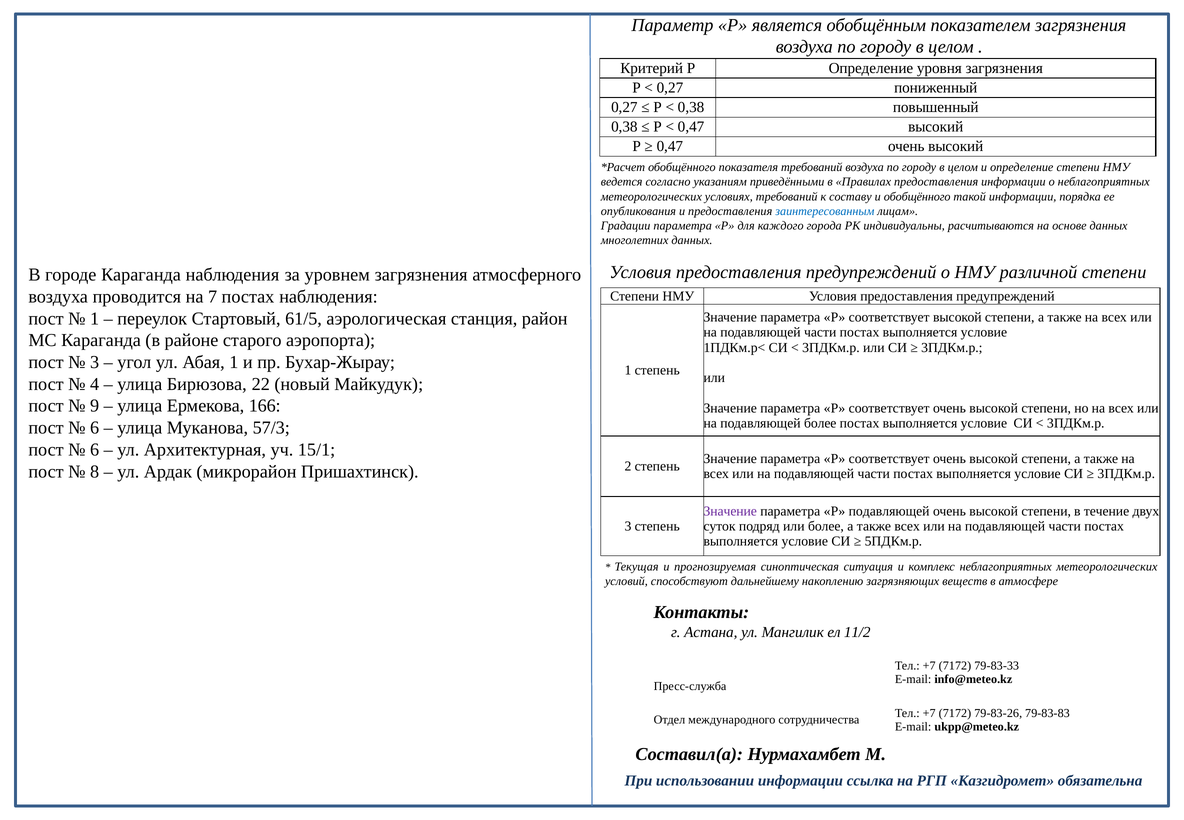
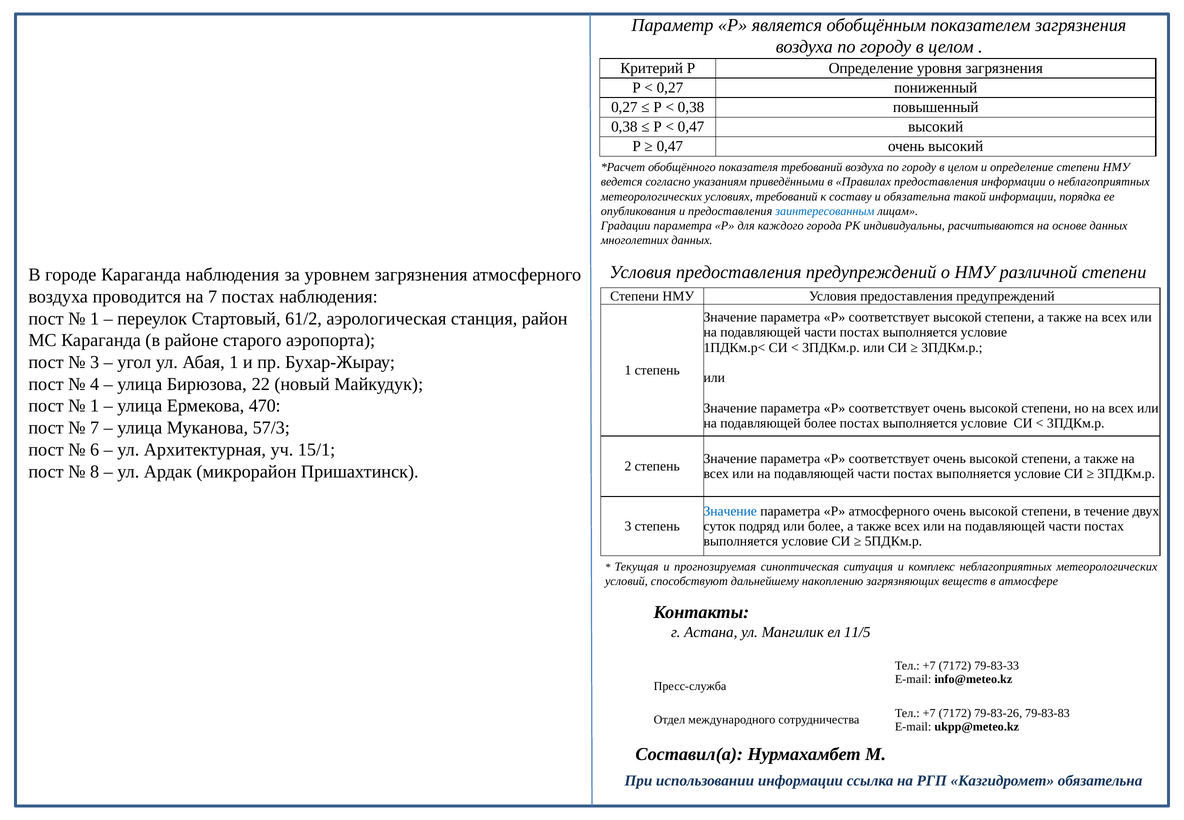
и обобщённого: обобщённого -> обязательна
61/5: 61/5 -> 61/2
9 at (95, 406): 9 -> 1
166: 166 -> 470
6 at (95, 428): 6 -> 7
Значение at (730, 511) colour: purple -> blue
Р подавляющей: подавляющей -> атмосферного
11/2: 11/2 -> 11/5
